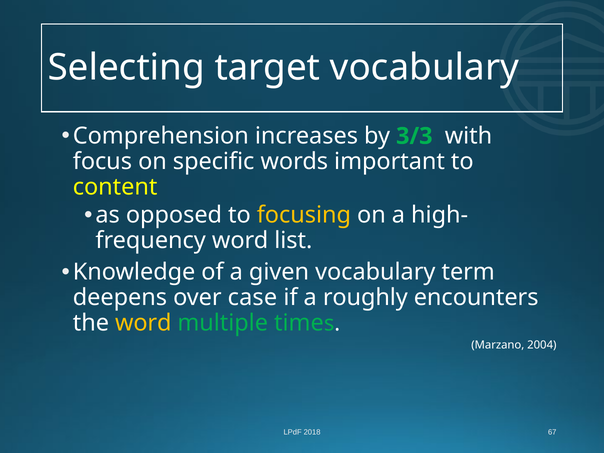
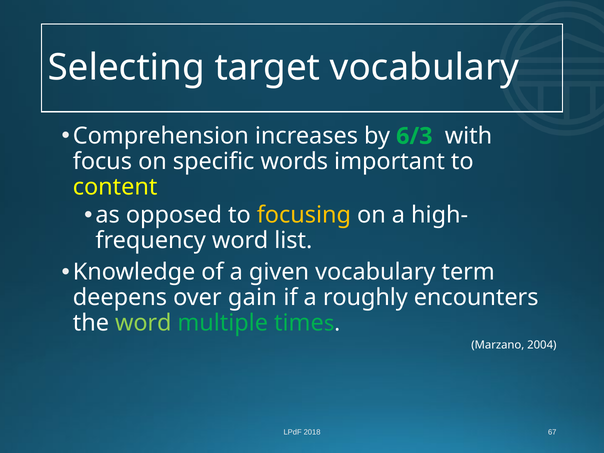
3/3: 3/3 -> 6/3
case: case -> gain
word at (143, 323) colour: yellow -> light green
